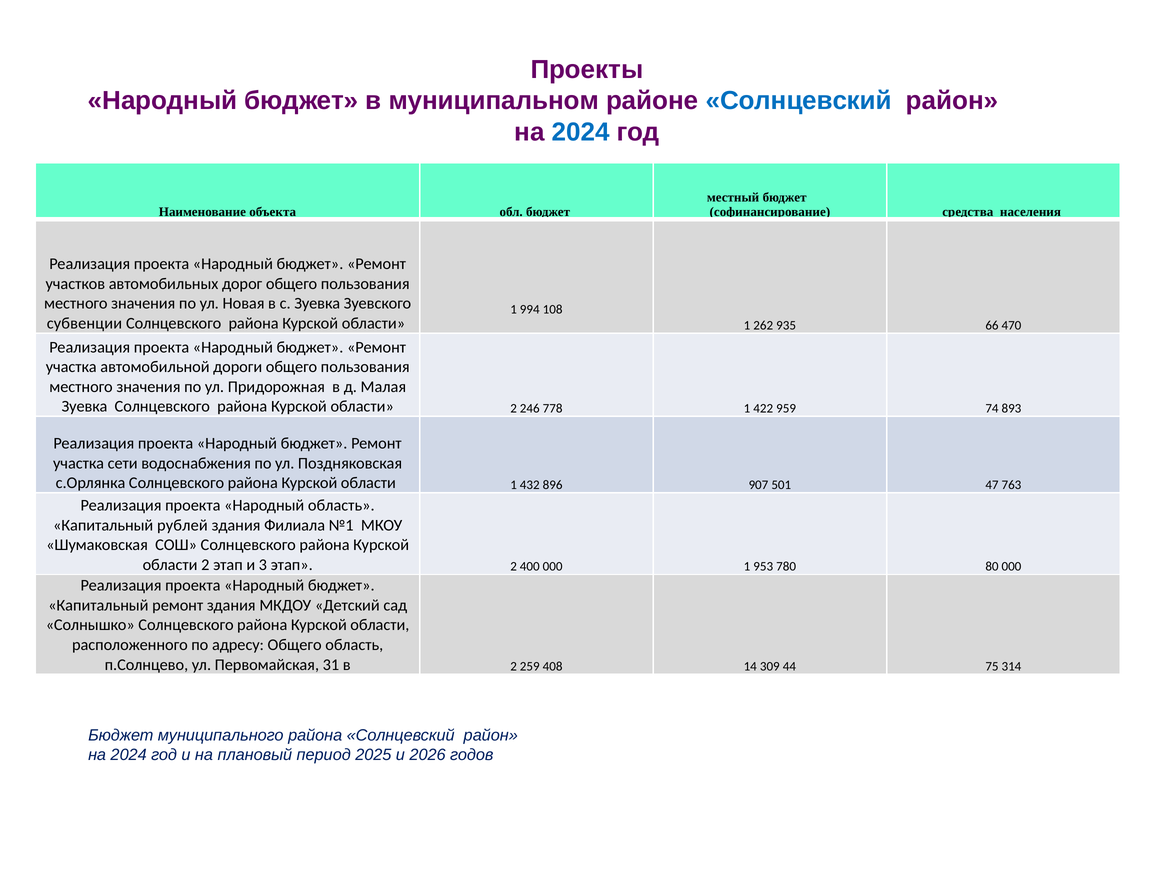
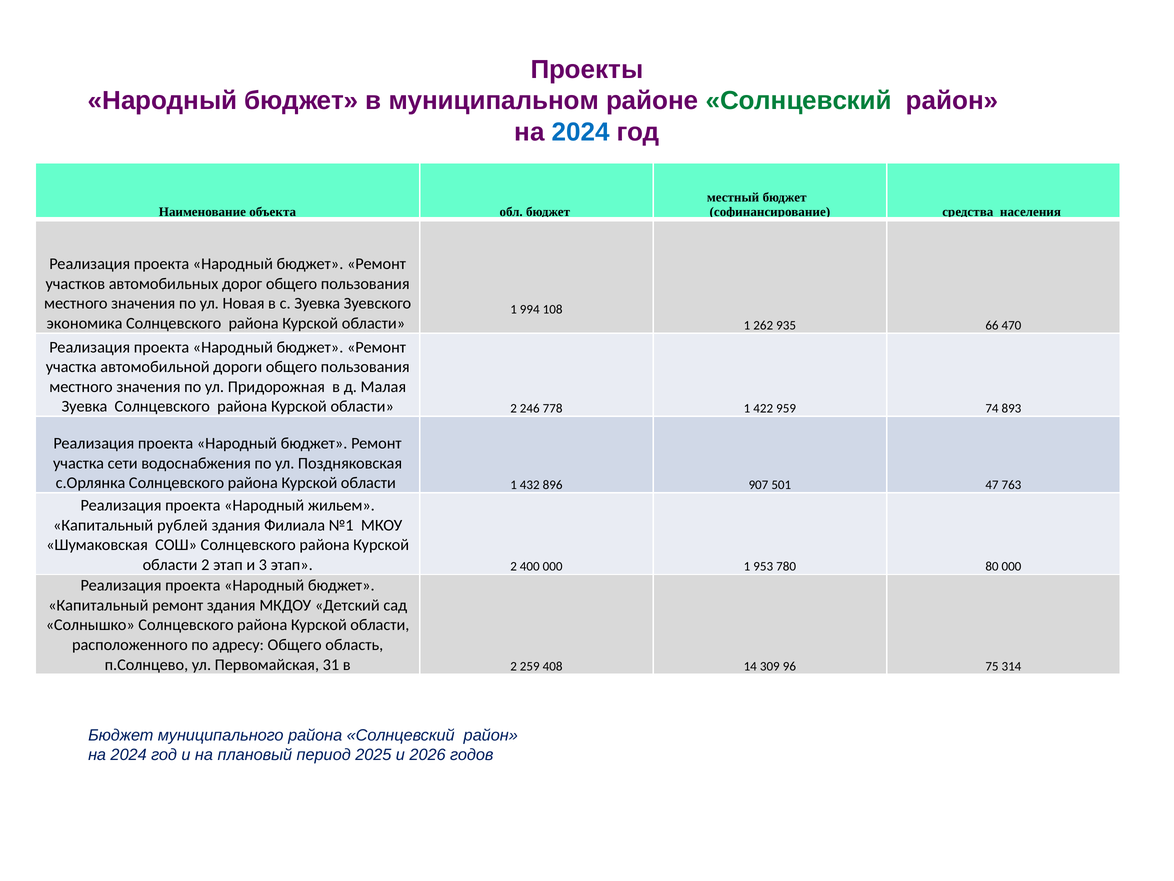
Солнцевский at (799, 101) colour: blue -> green
субвенции: субвенции -> экономика
Народный область: область -> жильем
44: 44 -> 96
